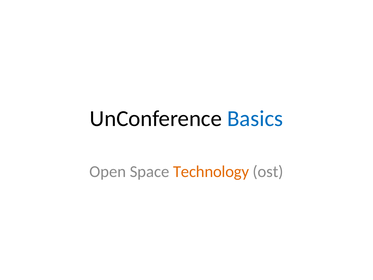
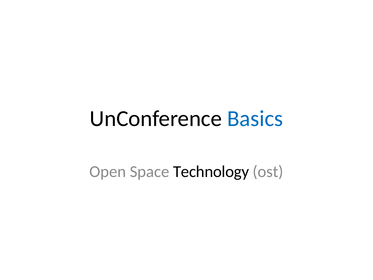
Technology colour: orange -> black
